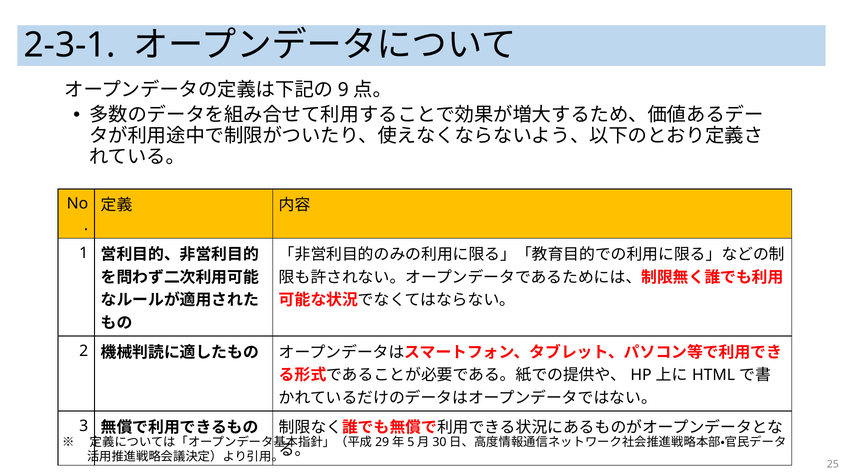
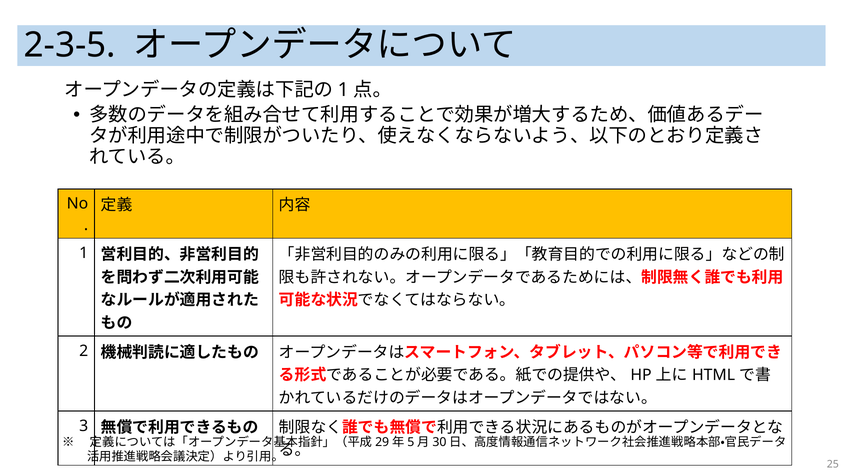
2-3-1: 2-3-1 -> 2-3-5
9 at (343, 90): 9 -> 1
